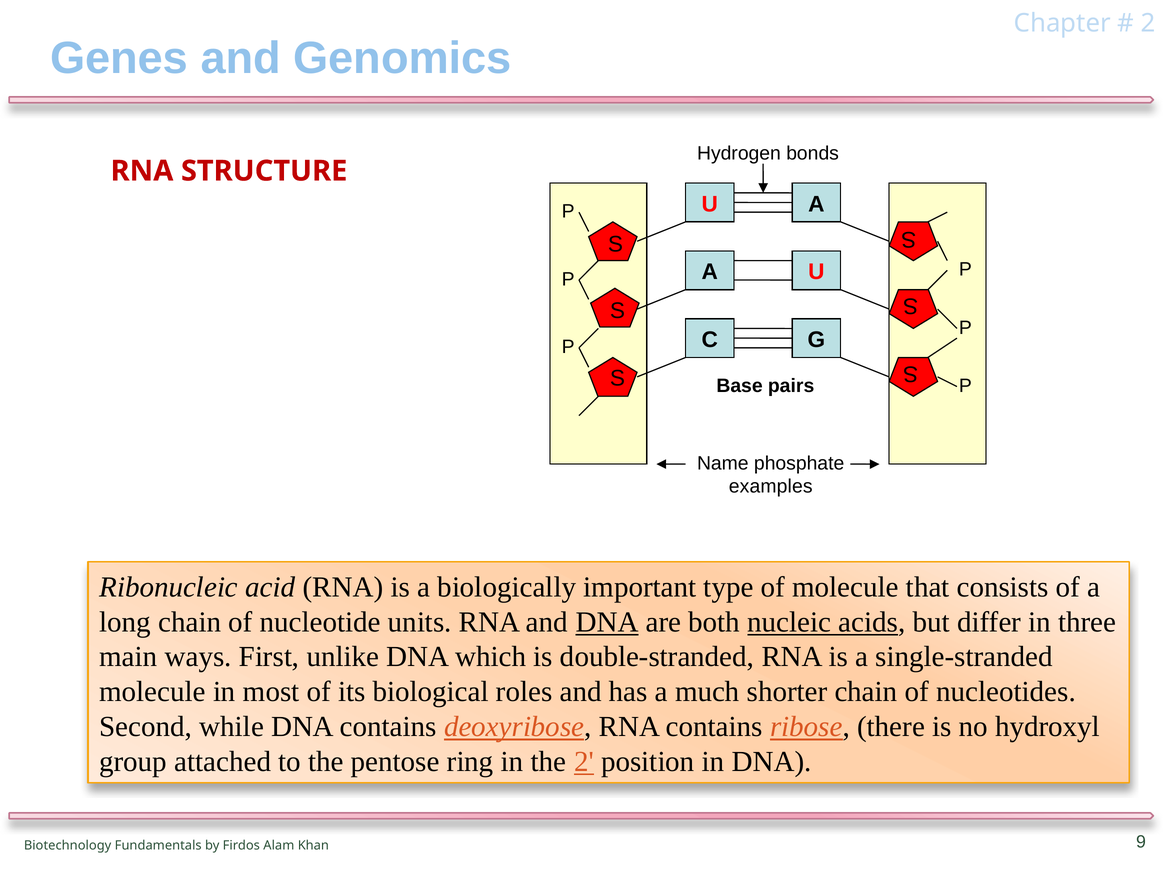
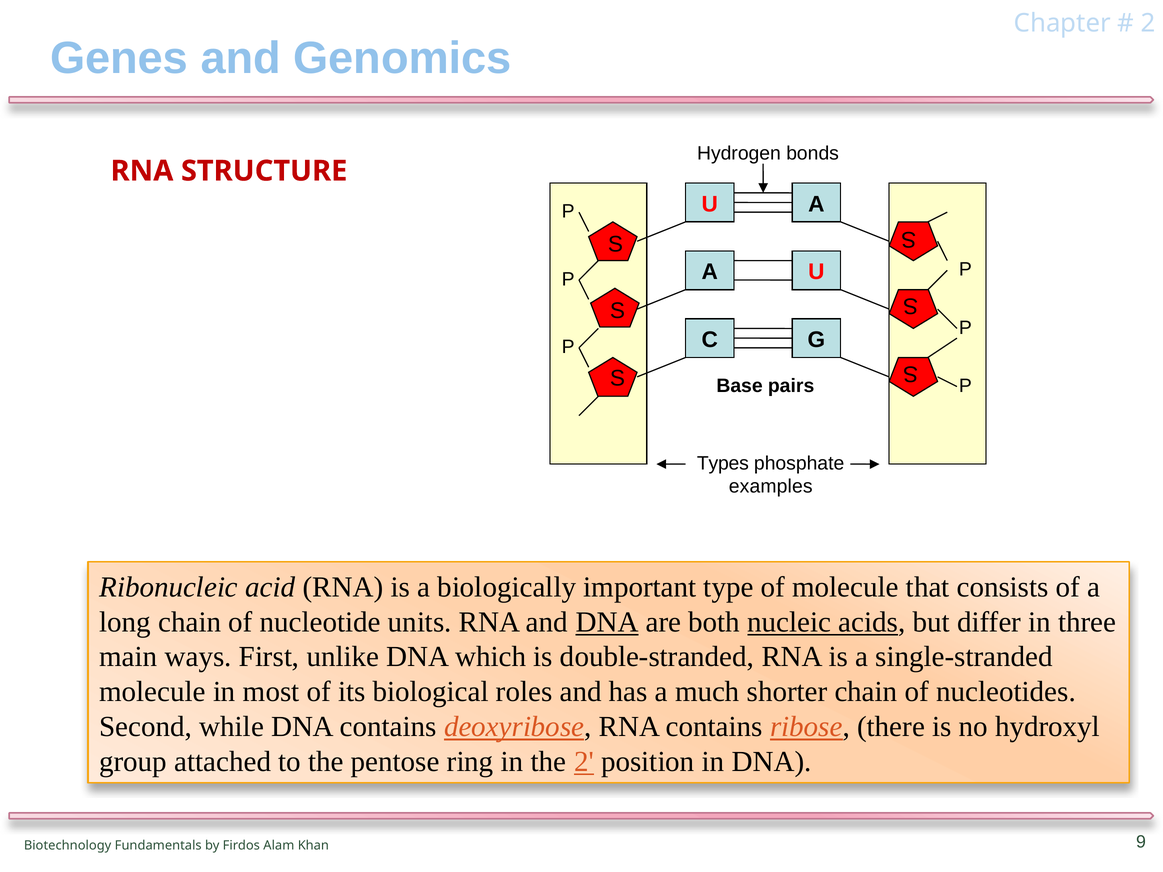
Name: Name -> Types
